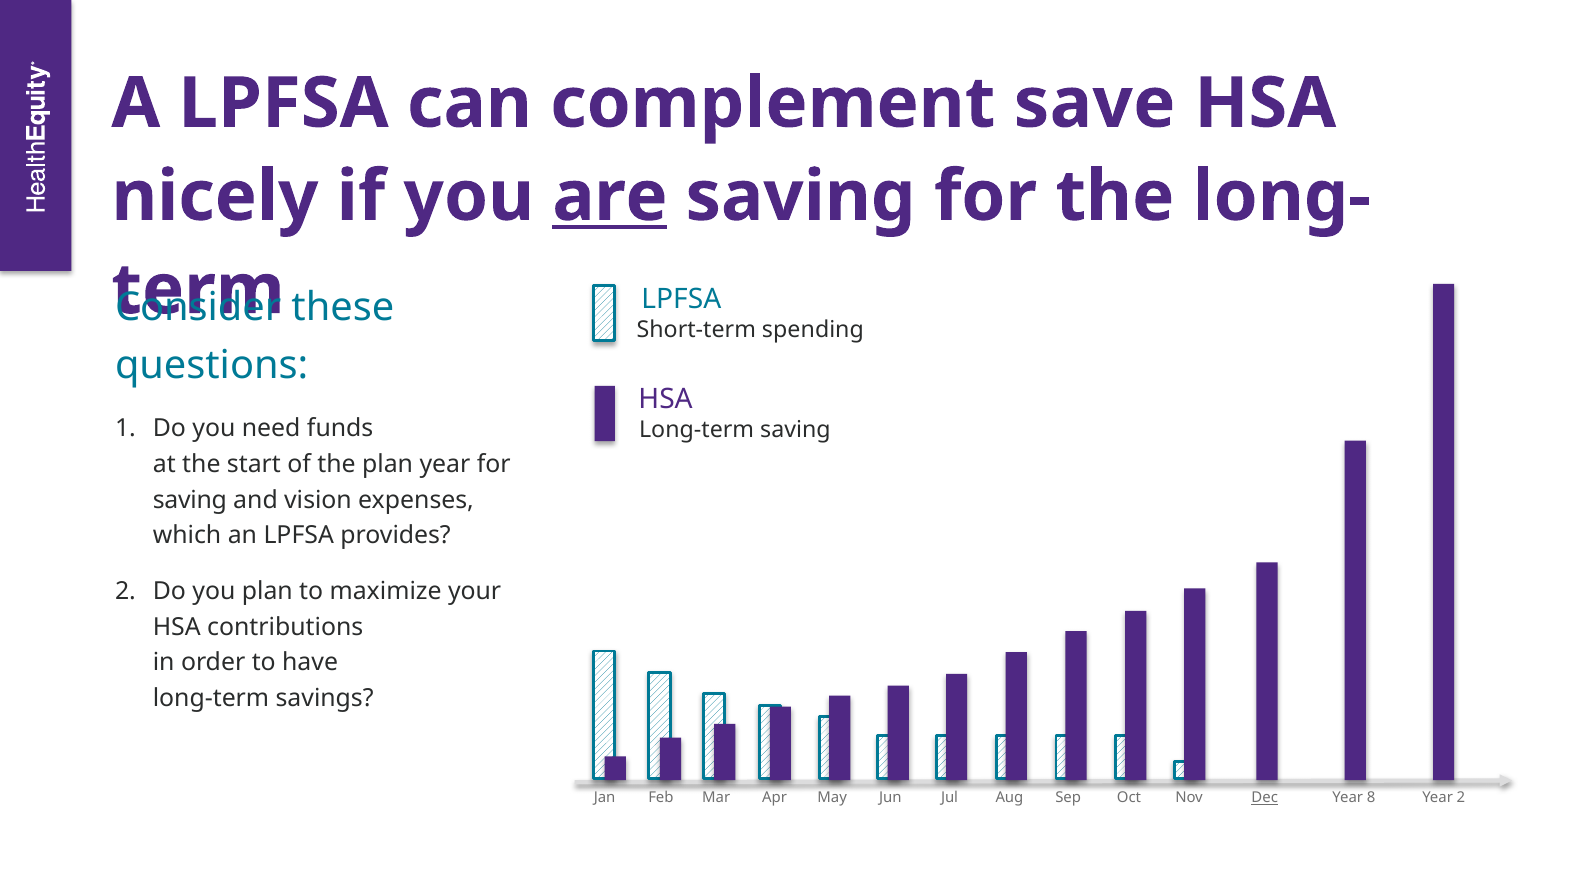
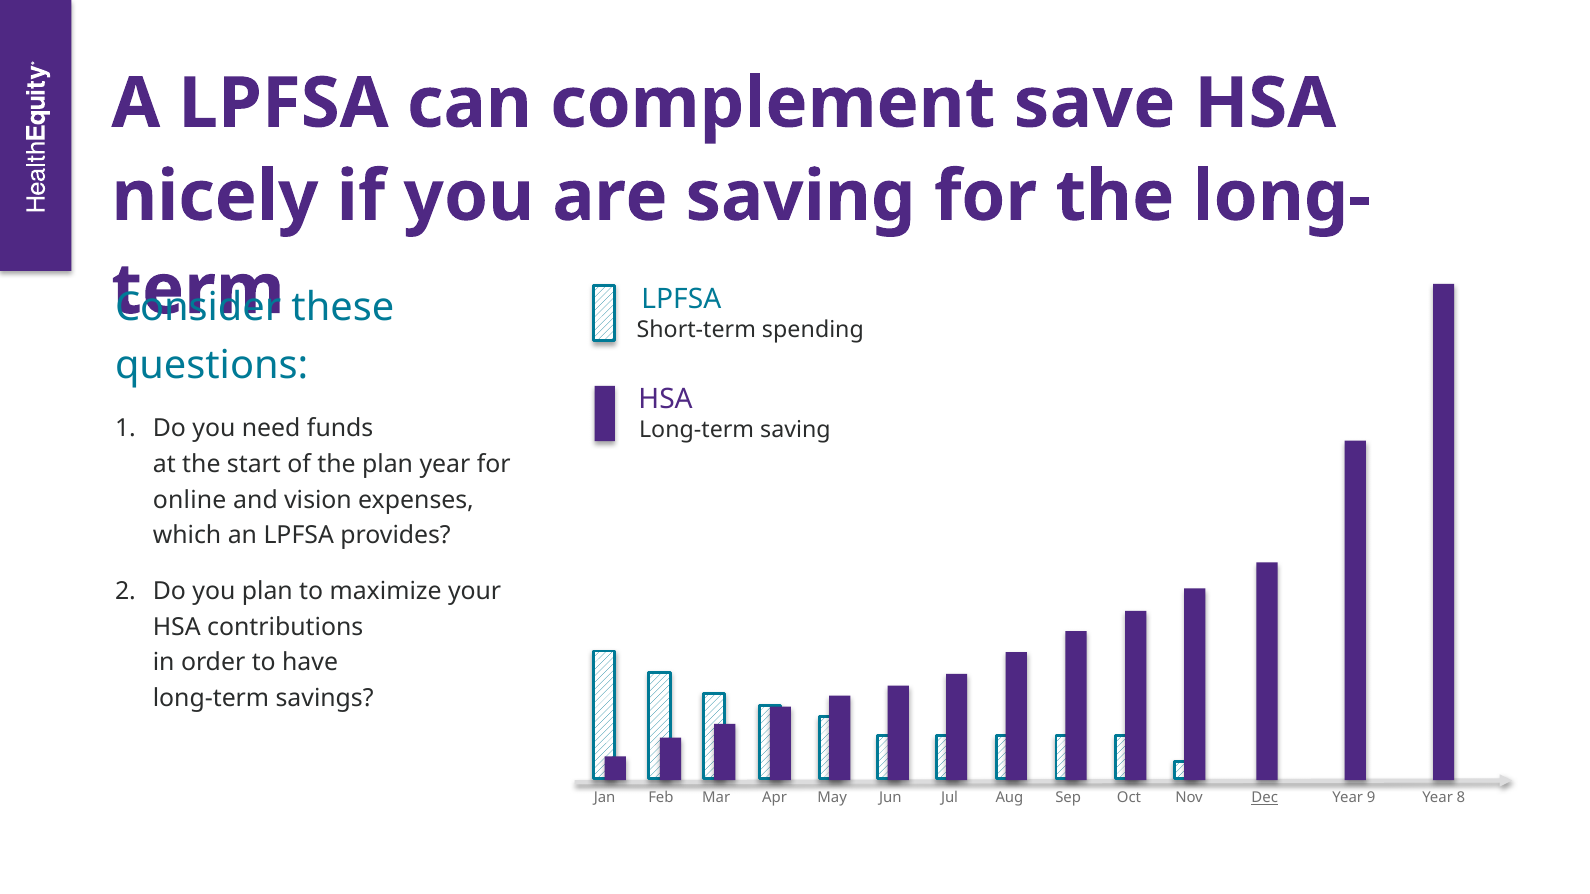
are underline: present -> none
saving at (190, 500): saving -> online
8: 8 -> 9
Year 2: 2 -> 8
